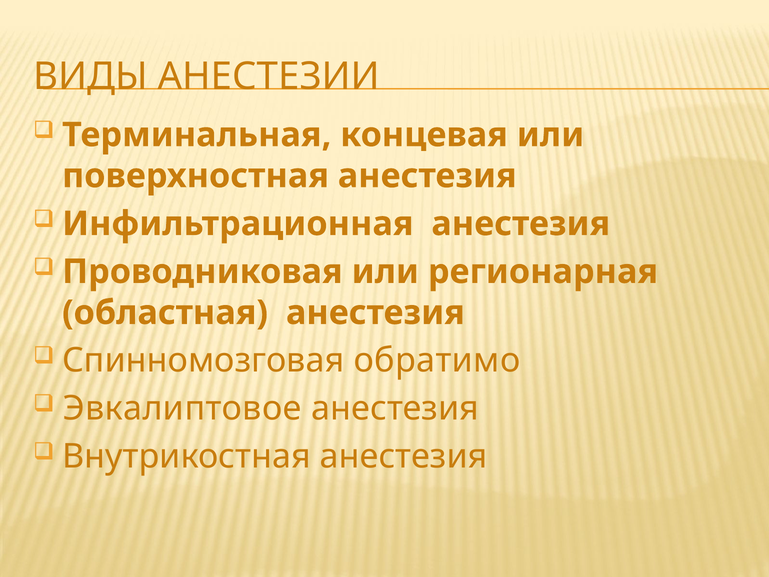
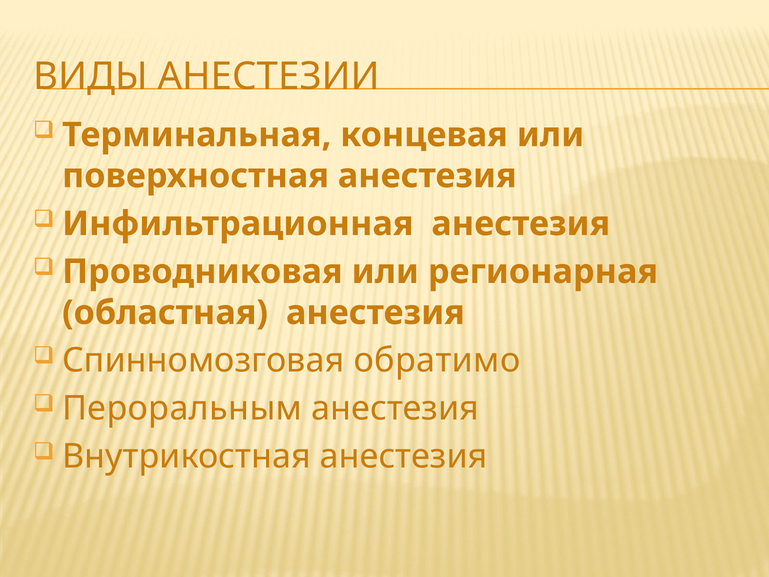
Эвкалиптовое: Эвкалиптовое -> Пероральным
